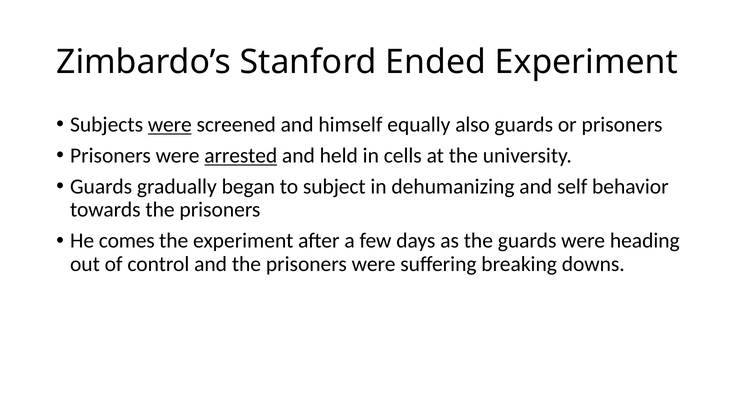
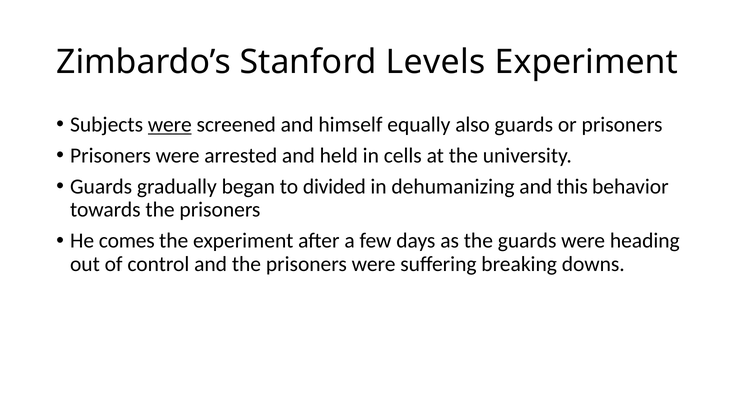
Ended: Ended -> Levels
arrested underline: present -> none
subject: subject -> divided
self: self -> this
